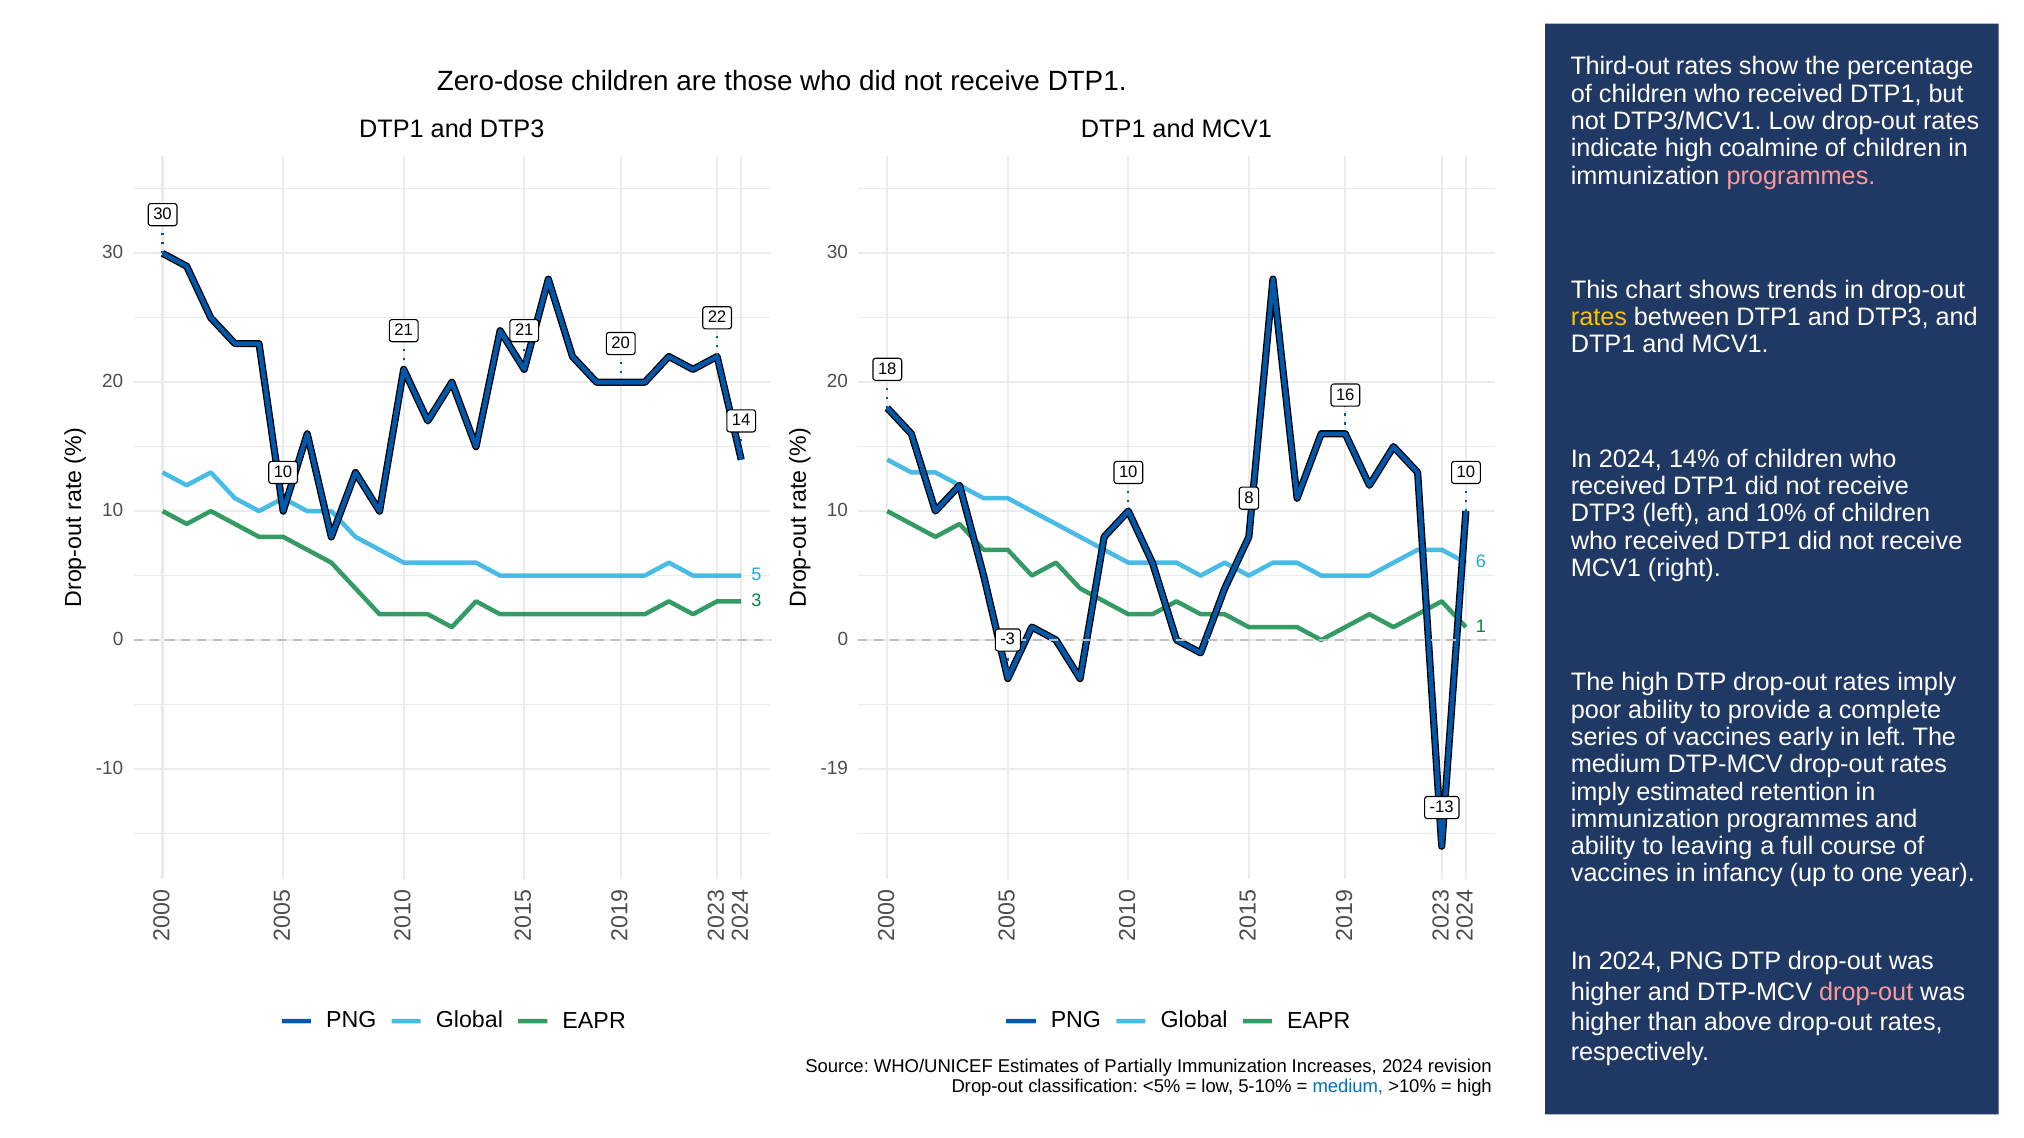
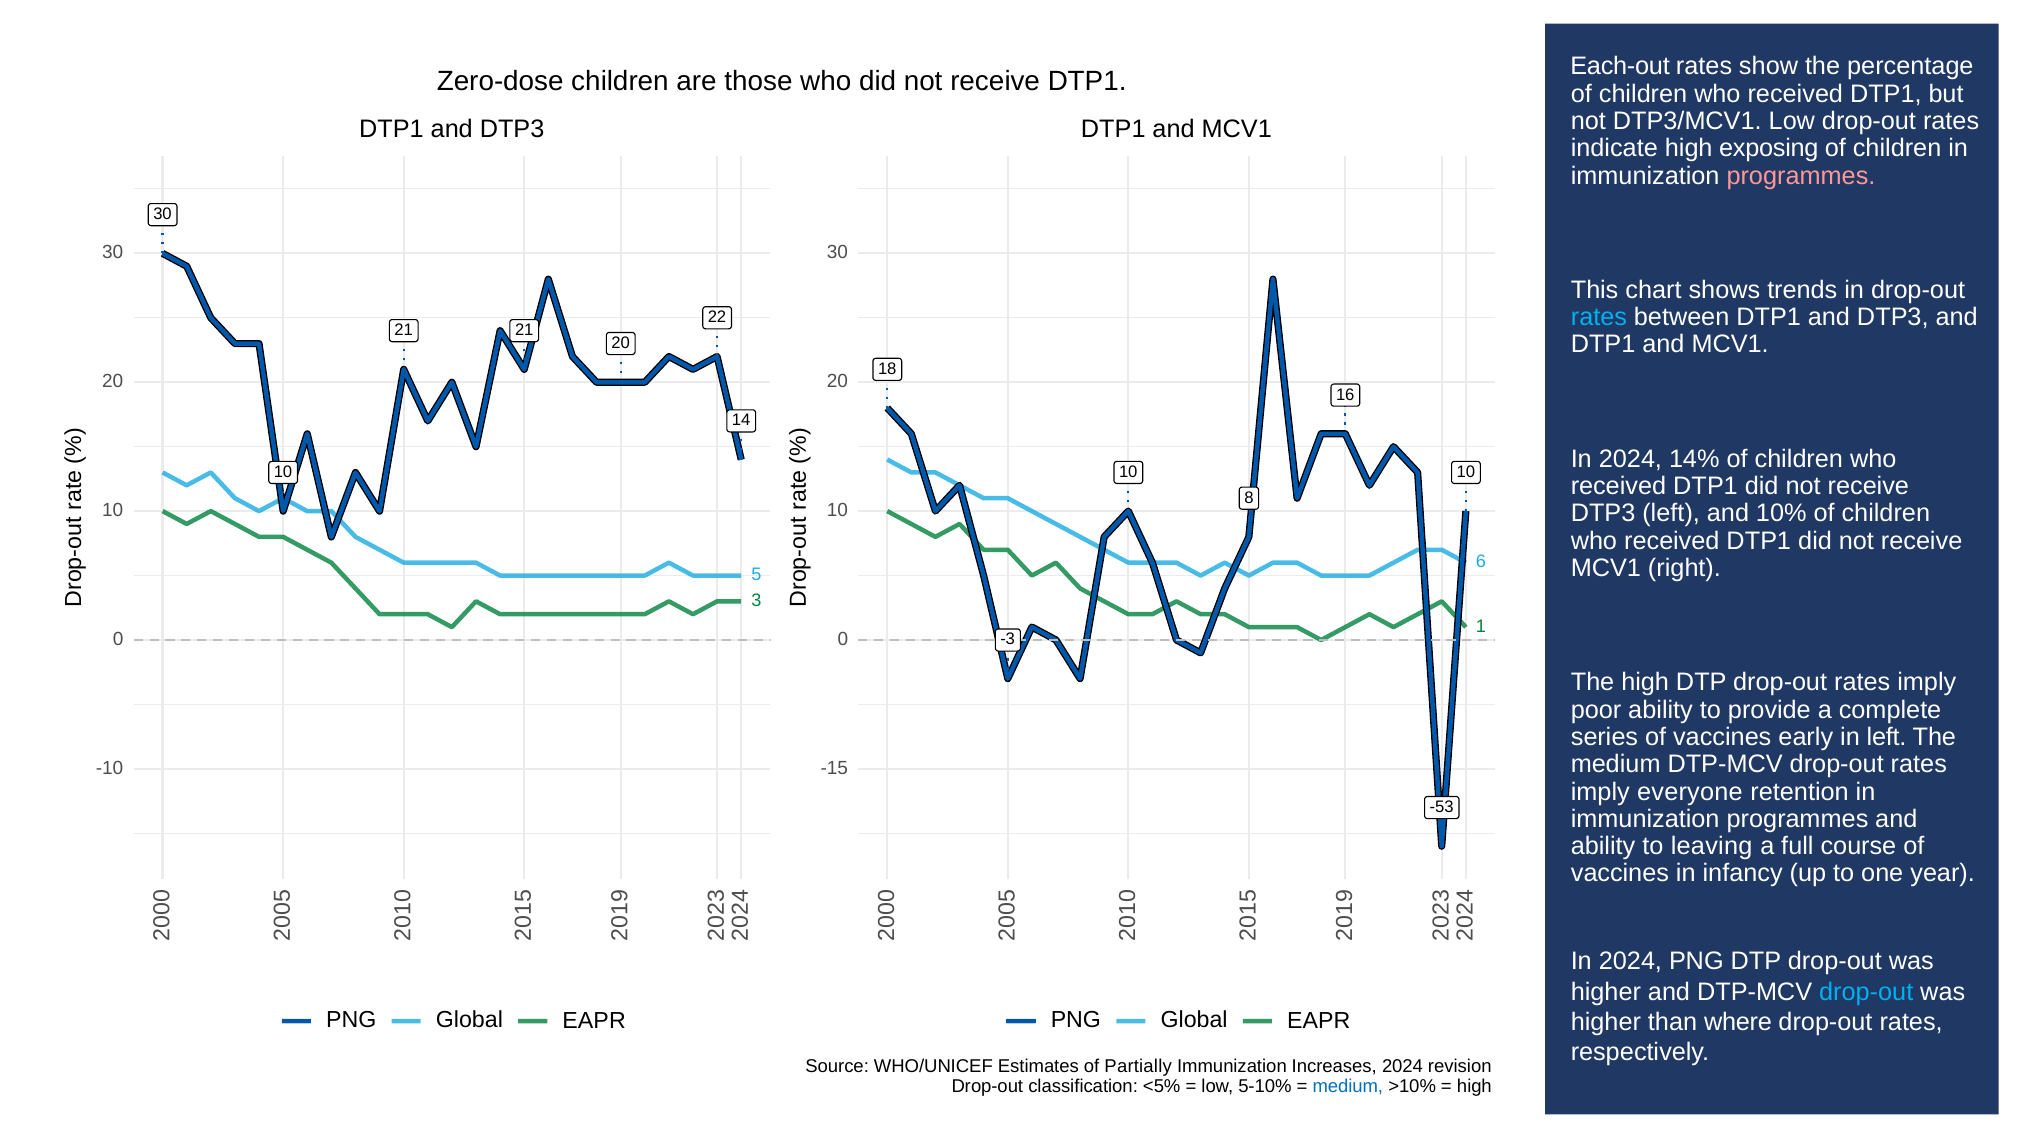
Third-out: Third-out -> Each-out
coalmine: coalmine -> exposing
rates at (1599, 317) colour: yellow -> light blue
-19: -19 -> -15
estimated: estimated -> everyone
-13: -13 -> -53
drop-out at (1866, 992) colour: pink -> light blue
above: above -> where
